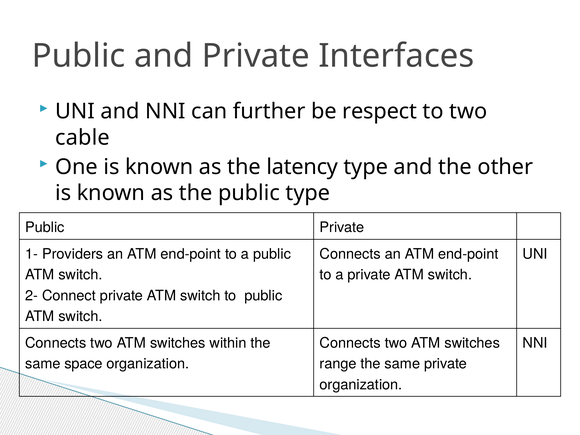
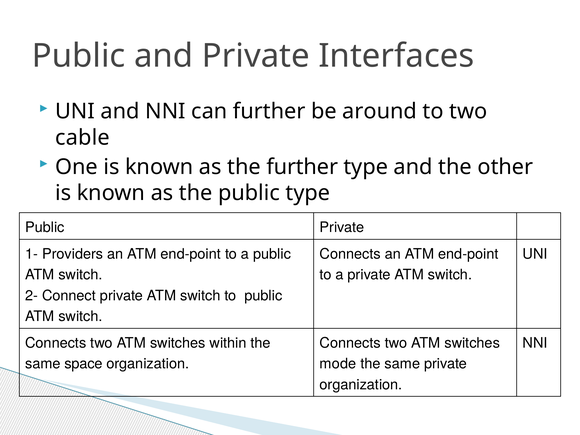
respect: respect -> around
the latency: latency -> further
range: range -> mode
